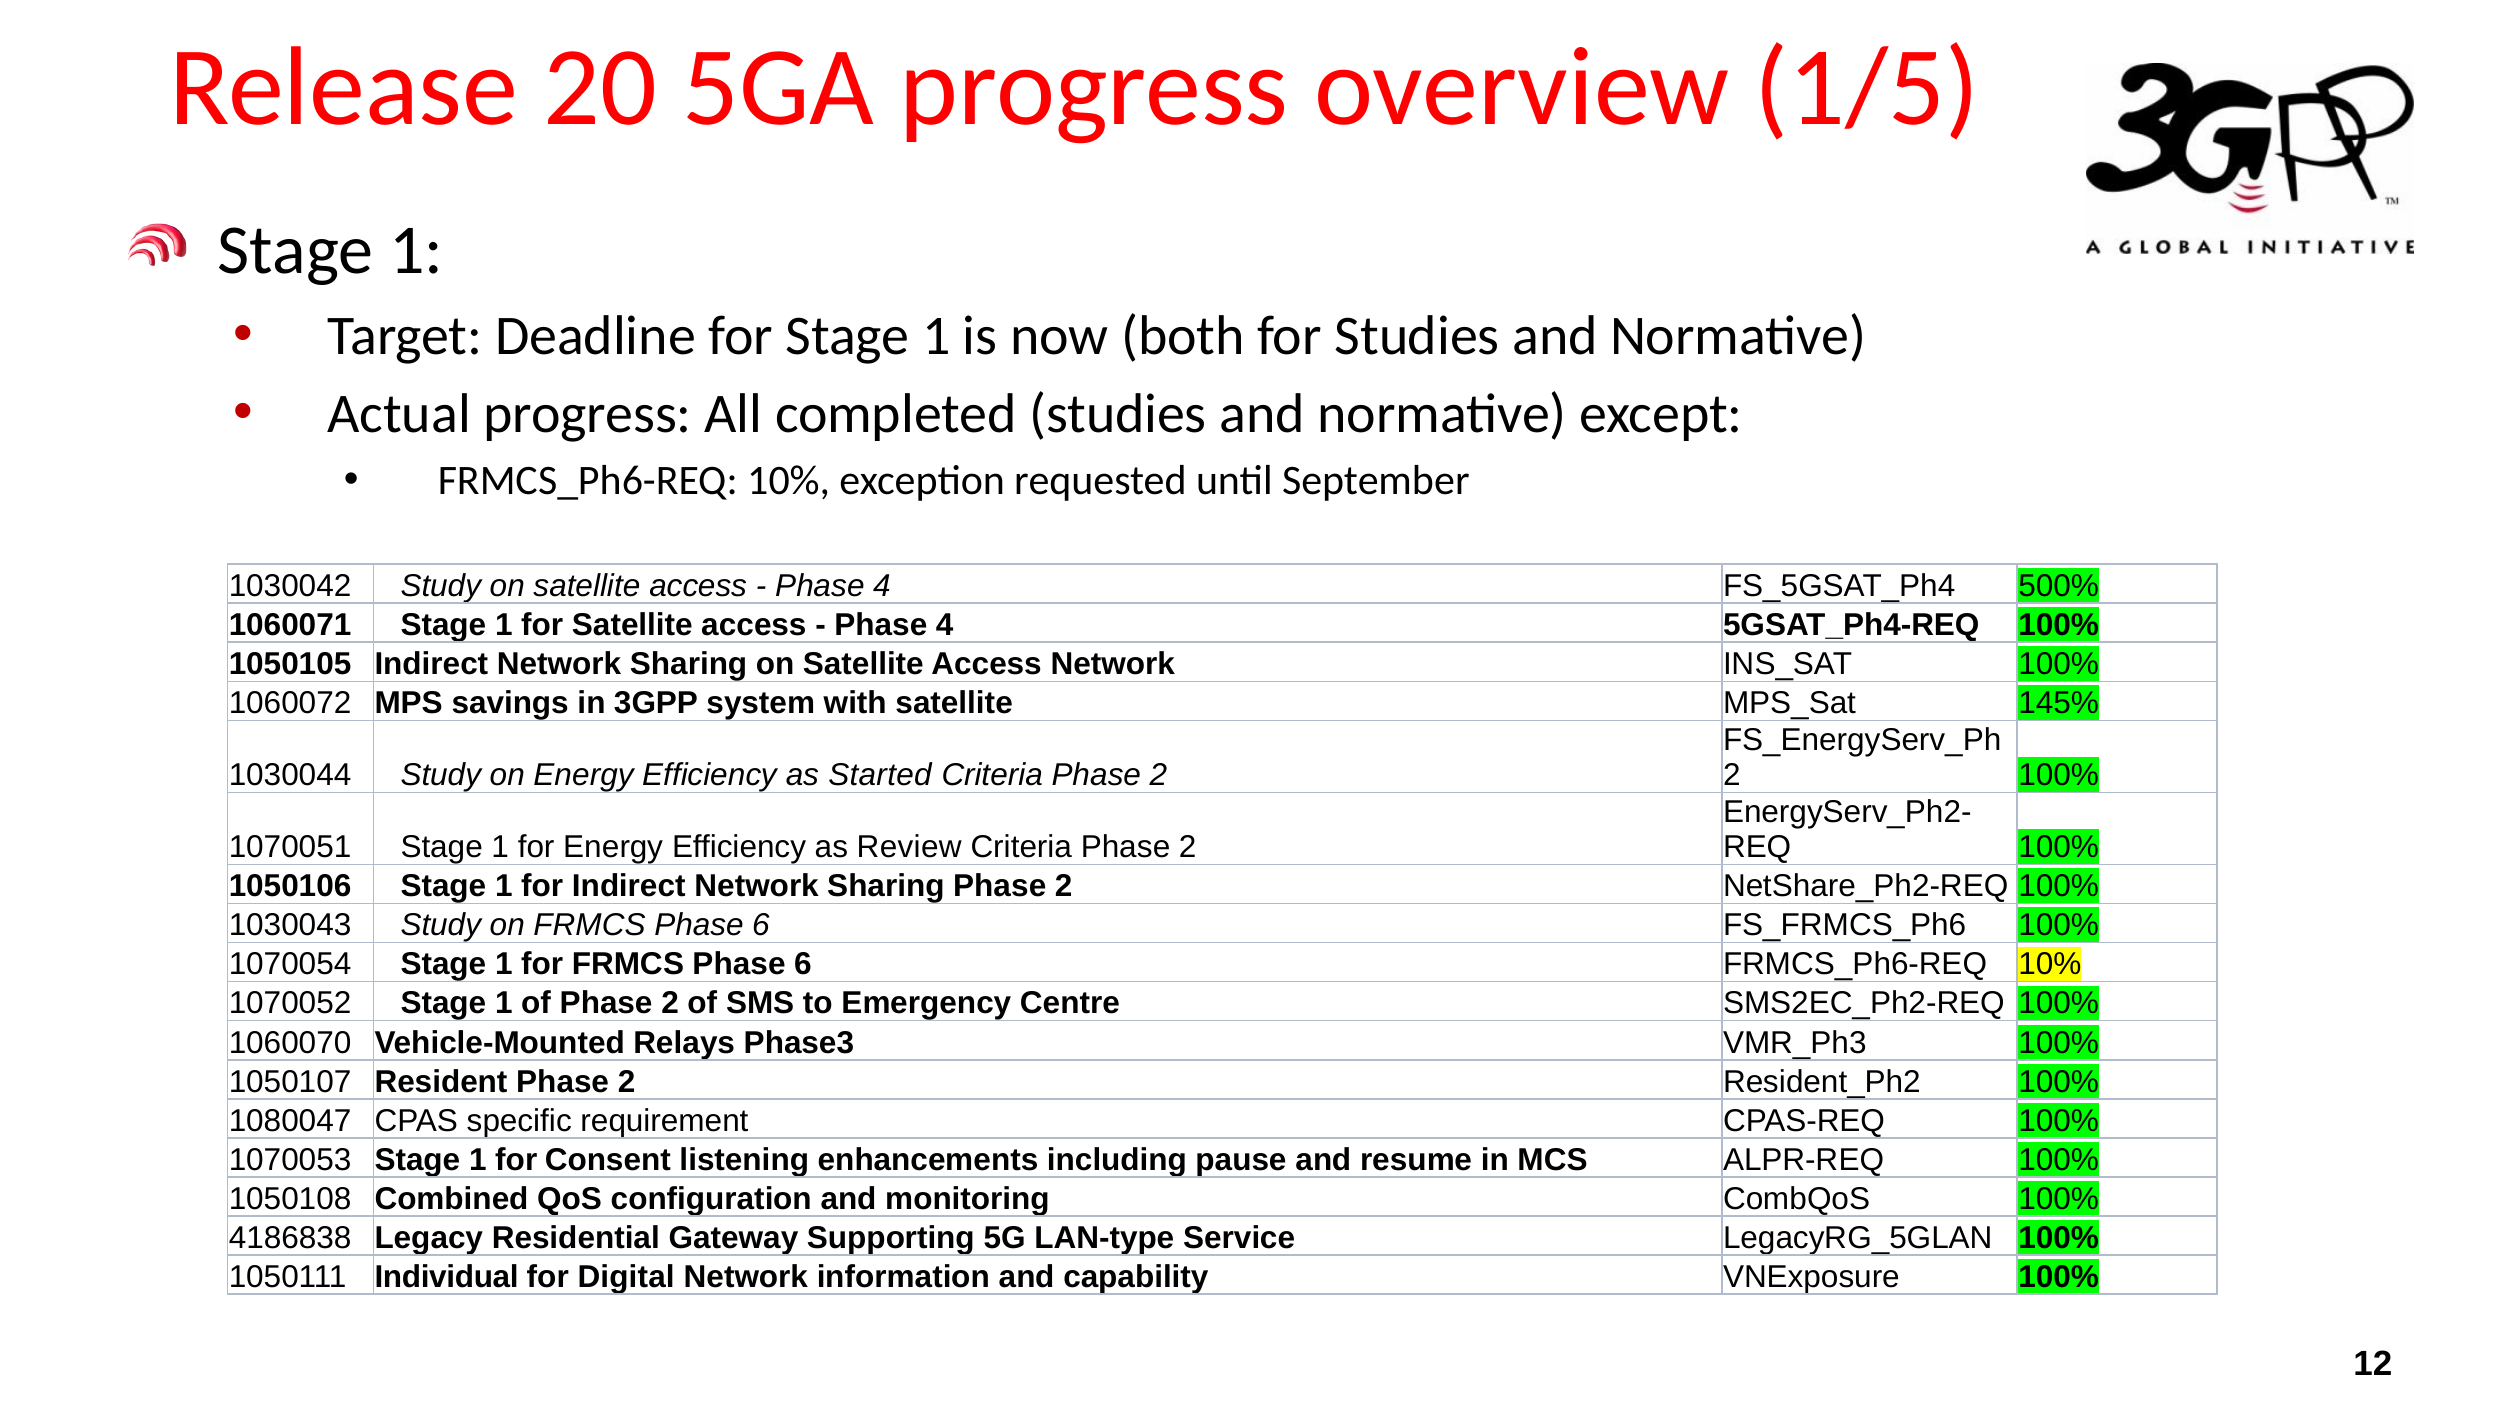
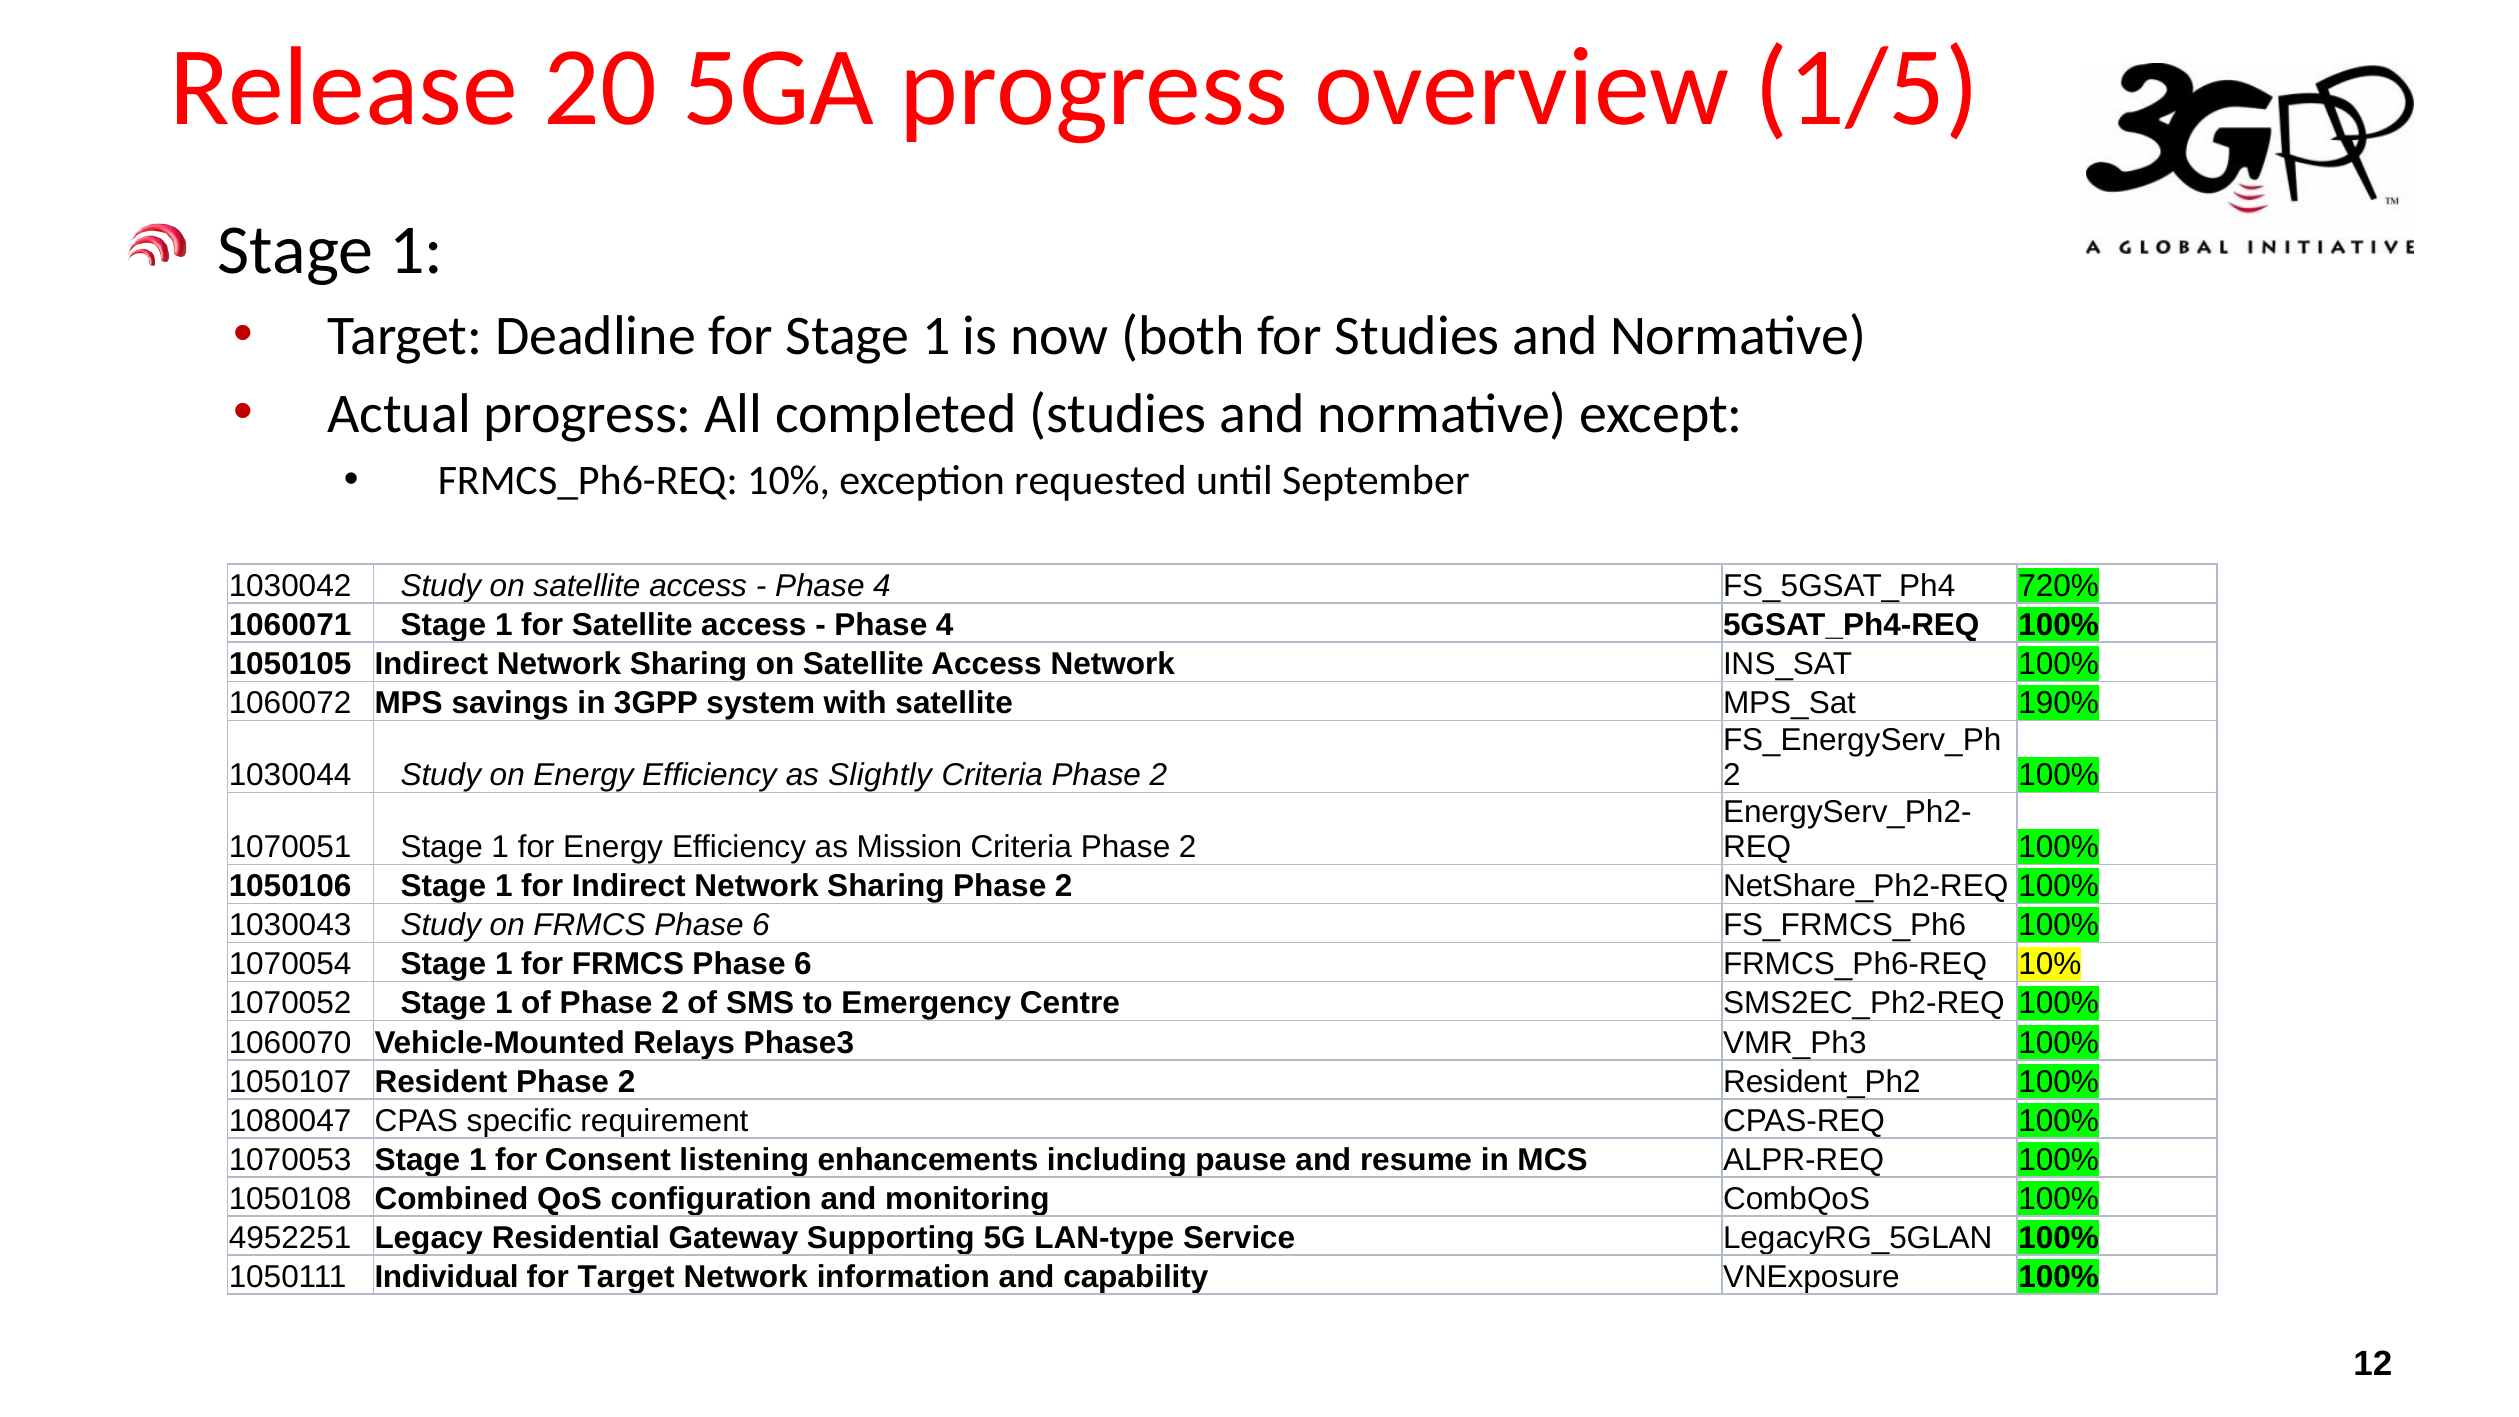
500%: 500% -> 720%
145%: 145% -> 190%
Started: Started -> Slightly
Review: Review -> Mission
4186838: 4186838 -> 4952251
for Digital: Digital -> Target
